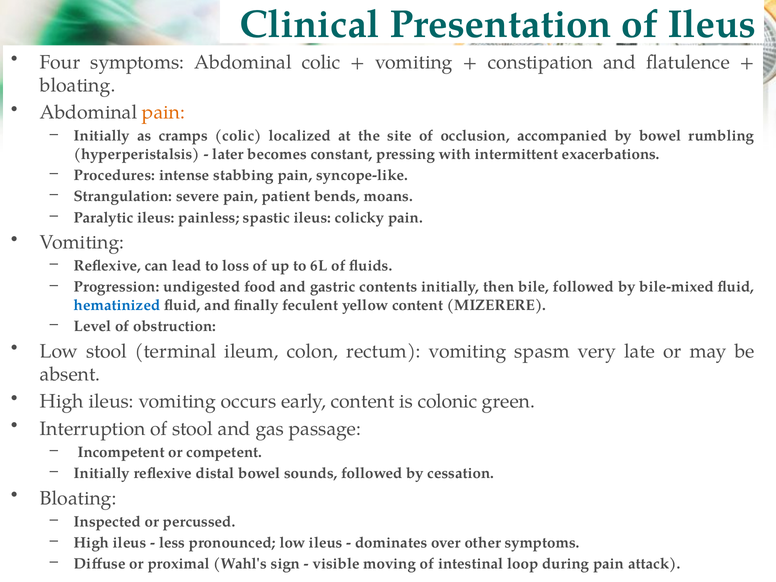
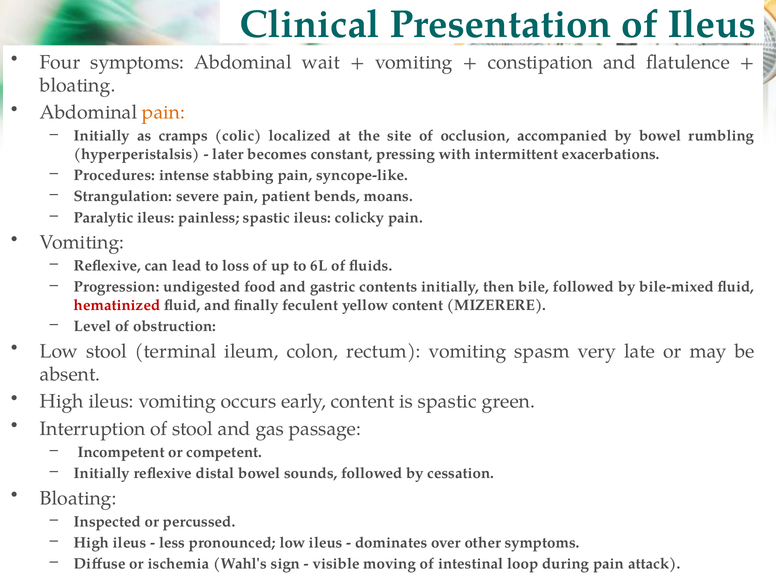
Abdominal colic: colic -> wait
hematinized colour: blue -> red
is colonic: colonic -> spastic
proximal: proximal -> ischemia
